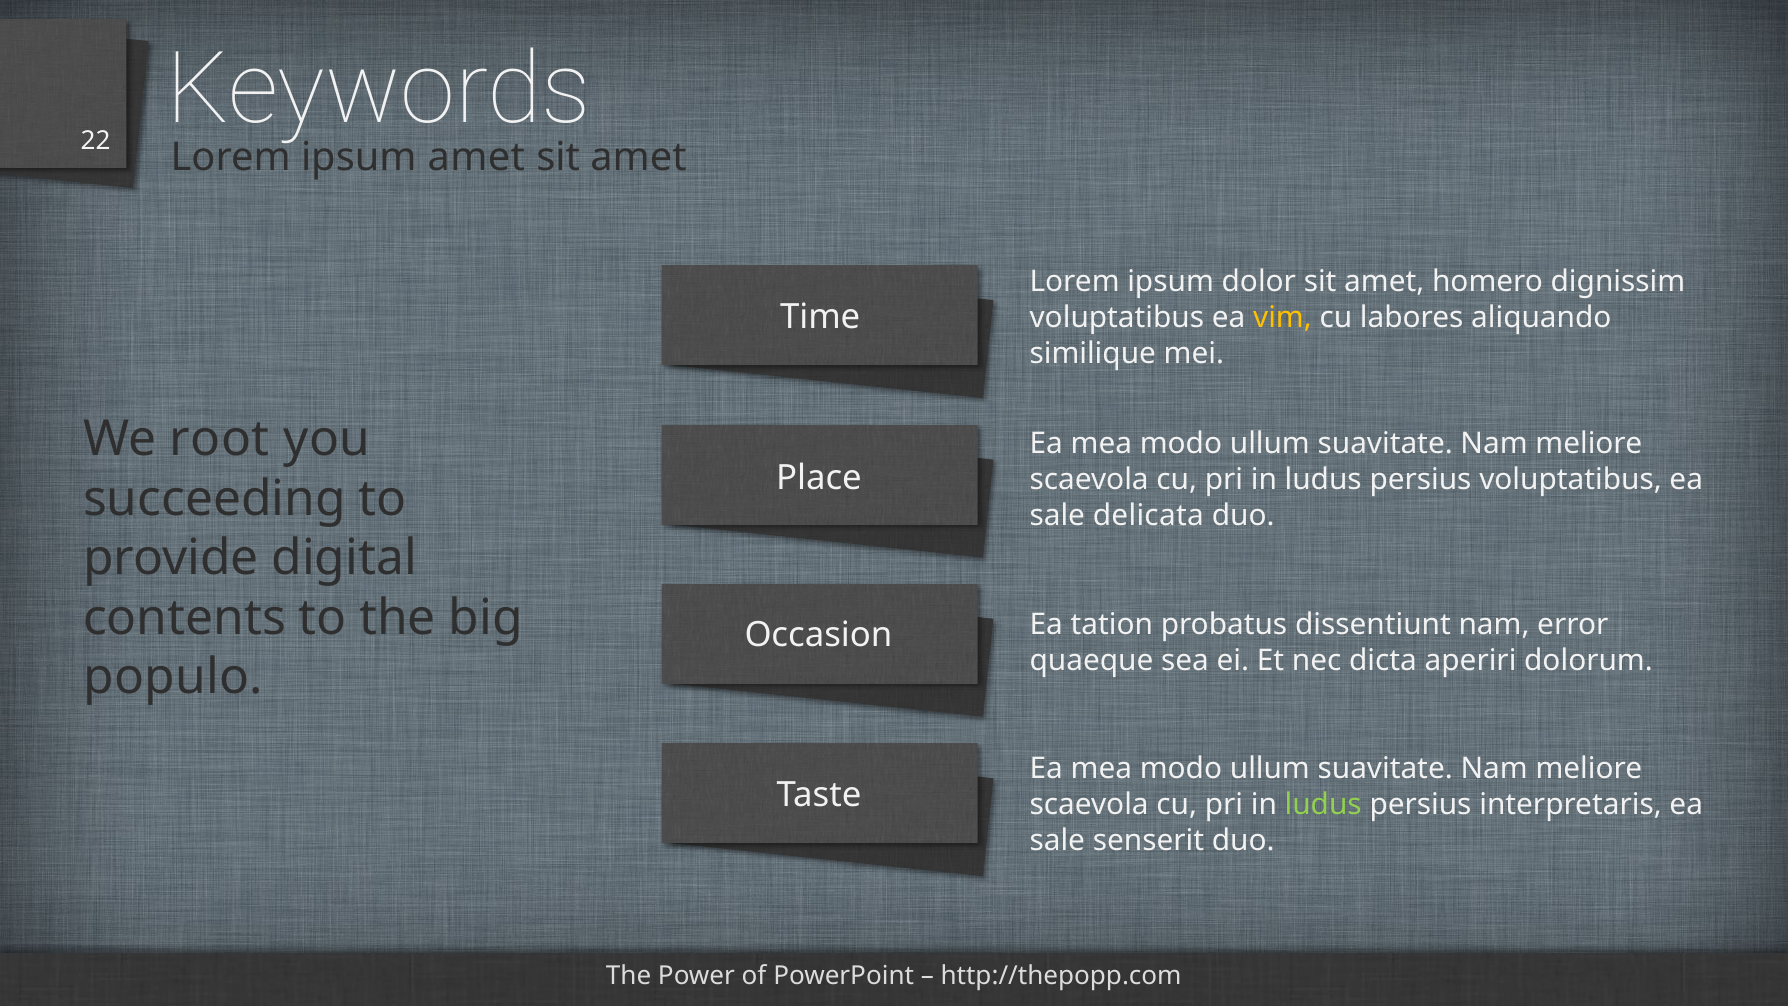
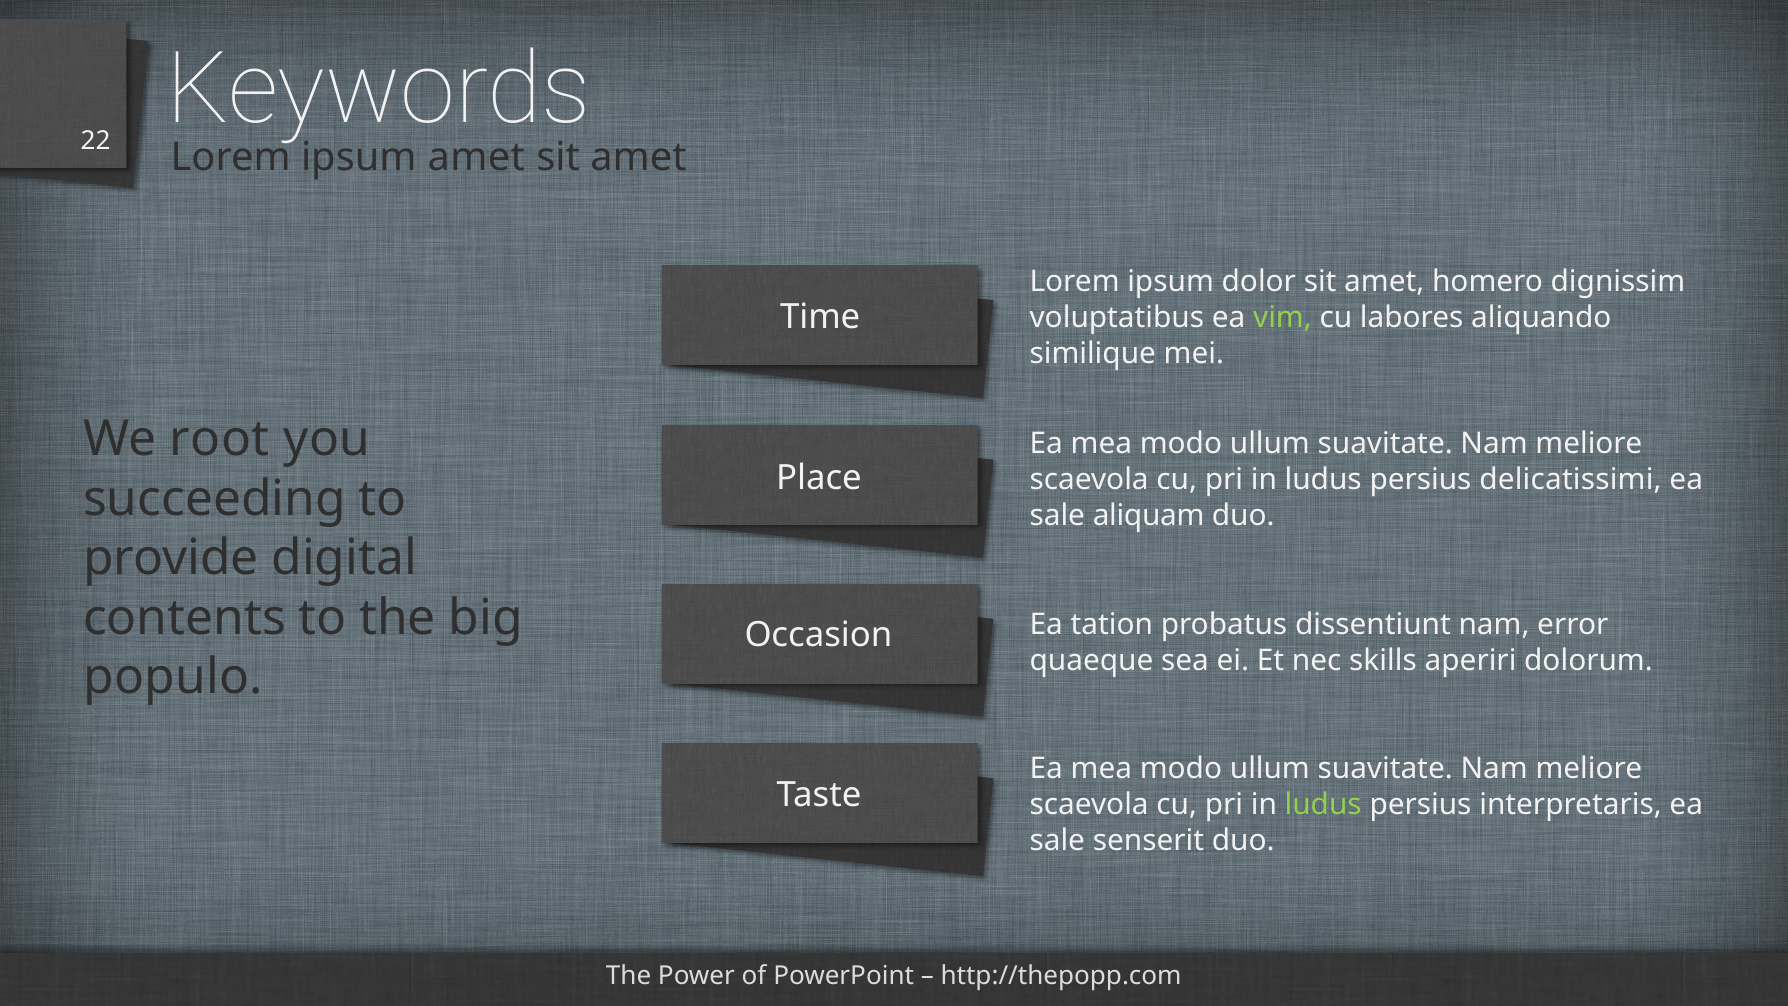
vim colour: yellow -> light green
persius voluptatibus: voluptatibus -> delicatissimi
delicata: delicata -> aliquam
dicta: dicta -> skills
